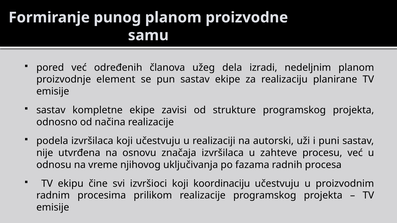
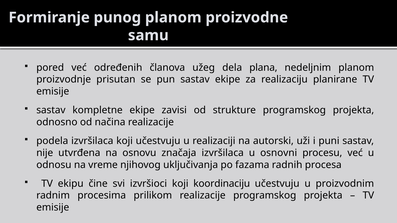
izradi: izradi -> plana
element: element -> prisutan
zahteve: zahteve -> osnovni
